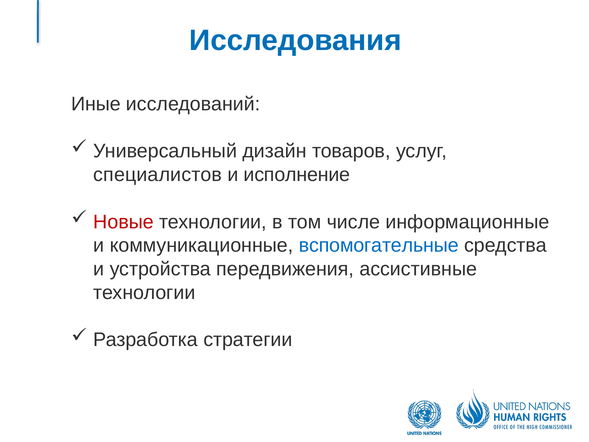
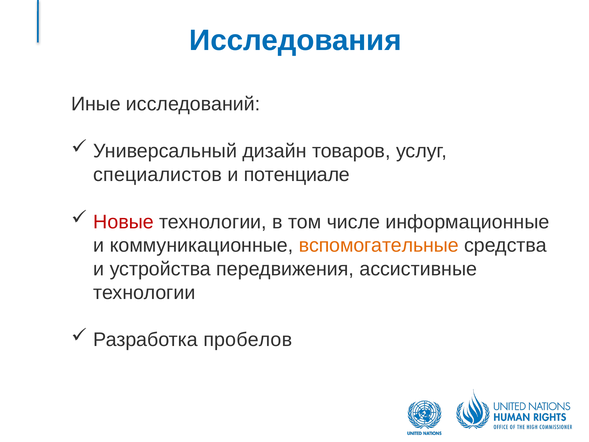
исполнение: исполнение -> потенциале
вспомогательные colour: blue -> orange
стратегии: стратегии -> пробелов
